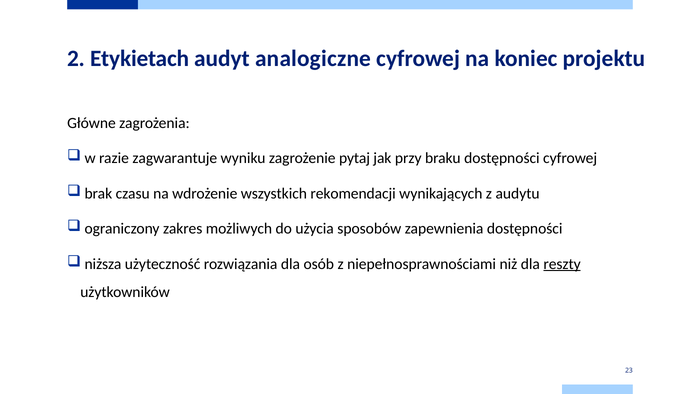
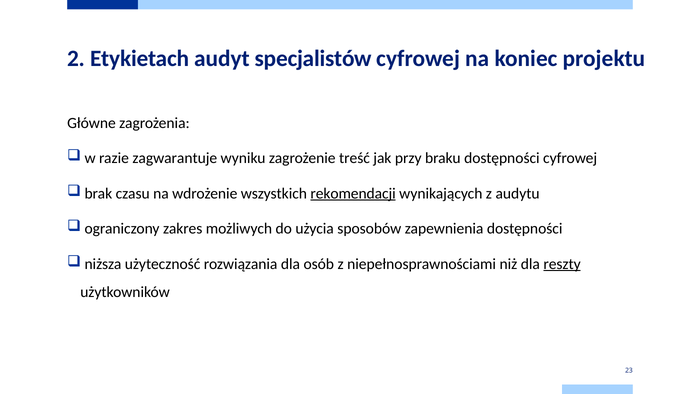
analogiczne: analogiczne -> specjalistów
pytaj: pytaj -> treść
rekomendacji underline: none -> present
